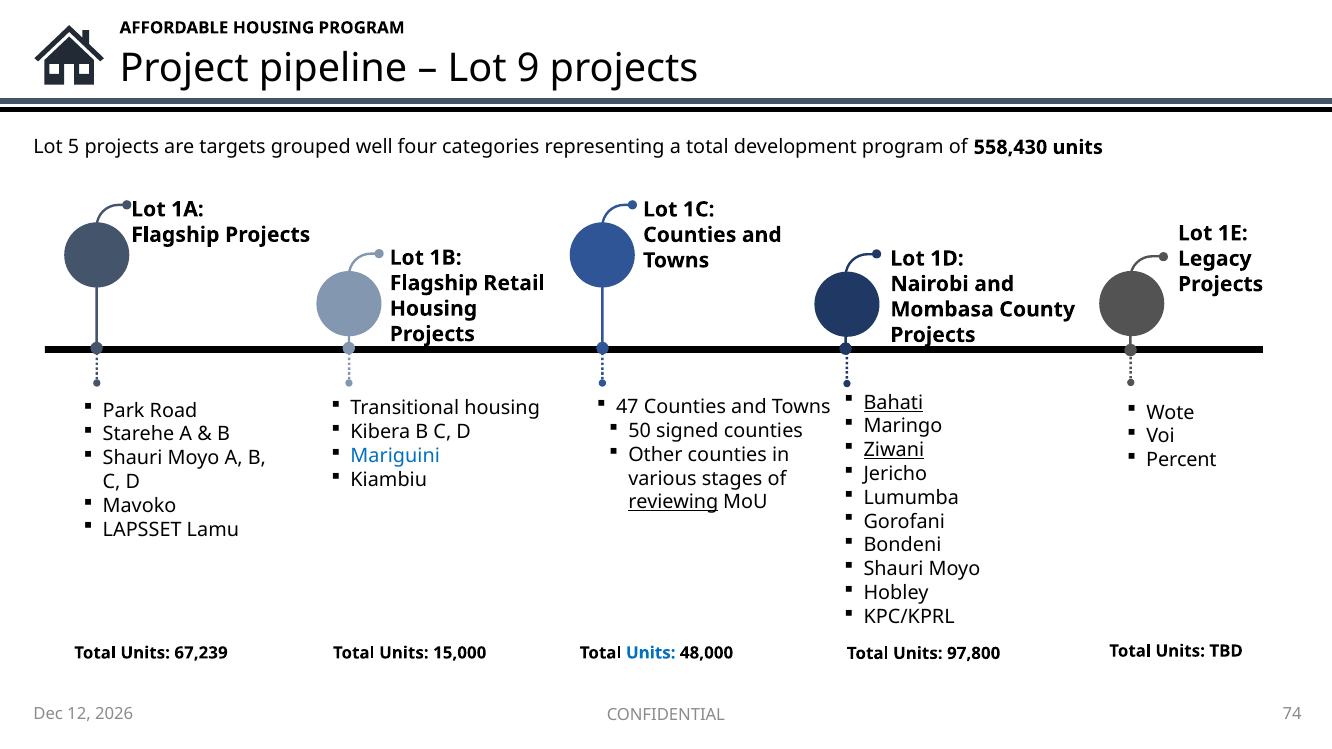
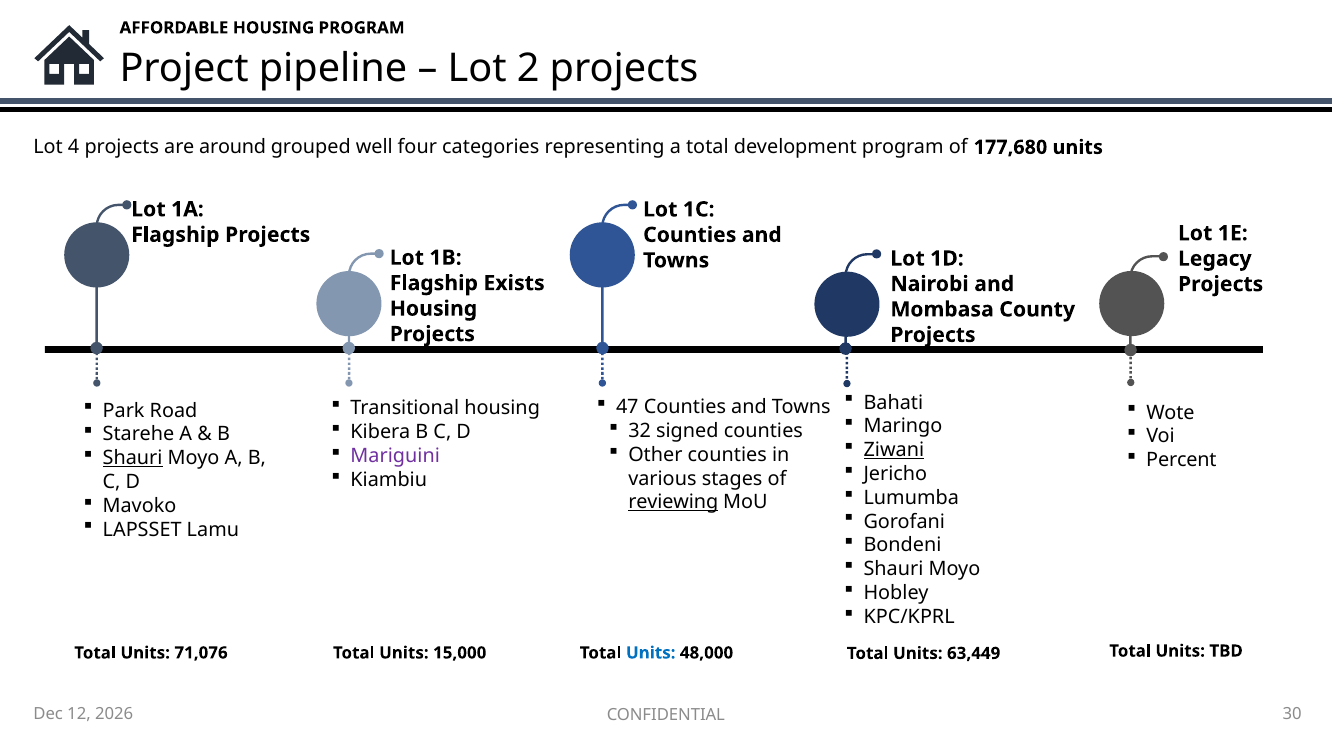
9: 9 -> 2
5: 5 -> 4
targets: targets -> around
558,430: 558,430 -> 177,680
Retail: Retail -> Exists
Bahati underline: present -> none
50: 50 -> 32
Mariguini colour: blue -> purple
Shauri at (133, 458) underline: none -> present
67,239: 67,239 -> 71,076
97,800: 97,800 -> 63,449
74: 74 -> 30
